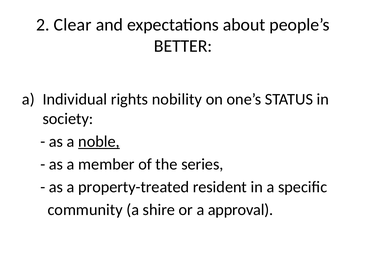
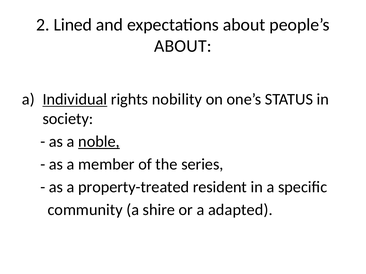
Clear: Clear -> Lined
BETTER at (183, 46): BETTER -> ABOUT
Individual underline: none -> present
approval: approval -> adapted
